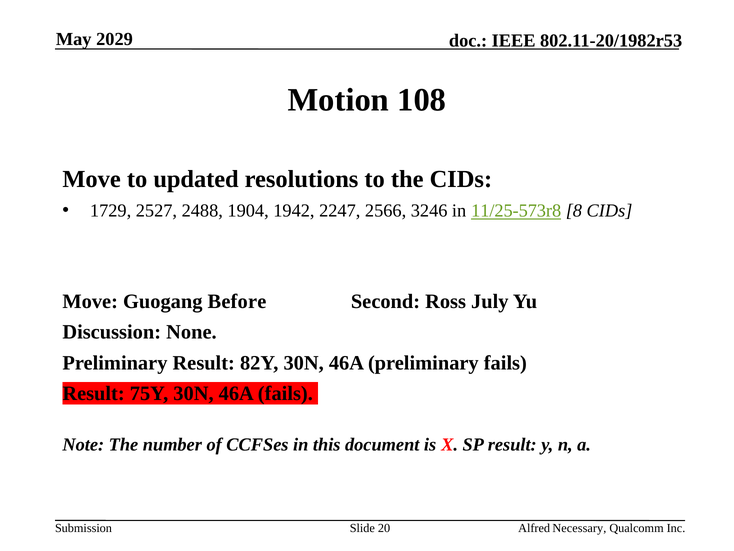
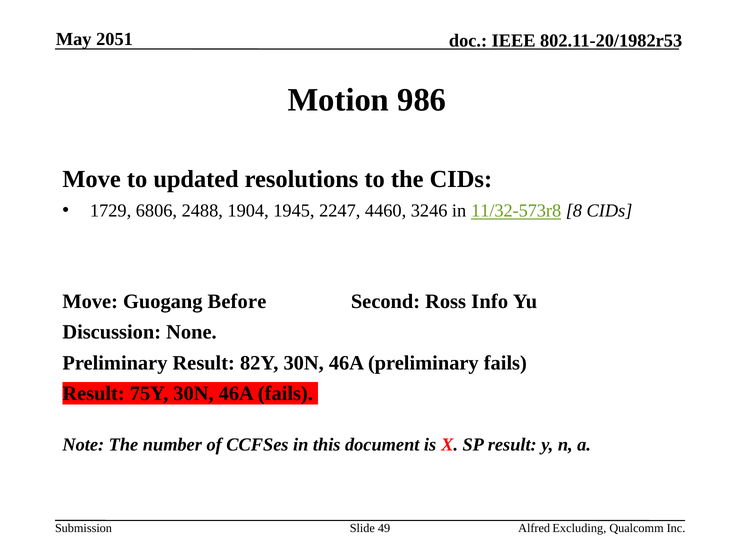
2029: 2029 -> 2051
108: 108 -> 986
2527: 2527 -> 6806
1942: 1942 -> 1945
2566: 2566 -> 4460
11/25-573r8: 11/25-573r8 -> 11/32-573r8
July: July -> Info
20: 20 -> 49
Necessary: Necessary -> Excluding
